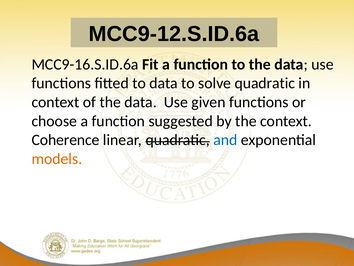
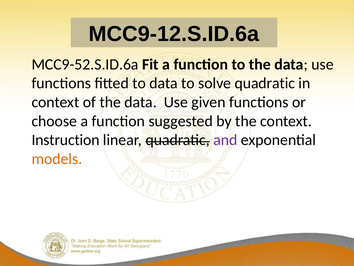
MCC9-16.S.ID.6a: MCC9-16.S.ID.6a -> MCC9-52.S.ID.6a
Coherence: Coherence -> Instruction
and colour: blue -> purple
